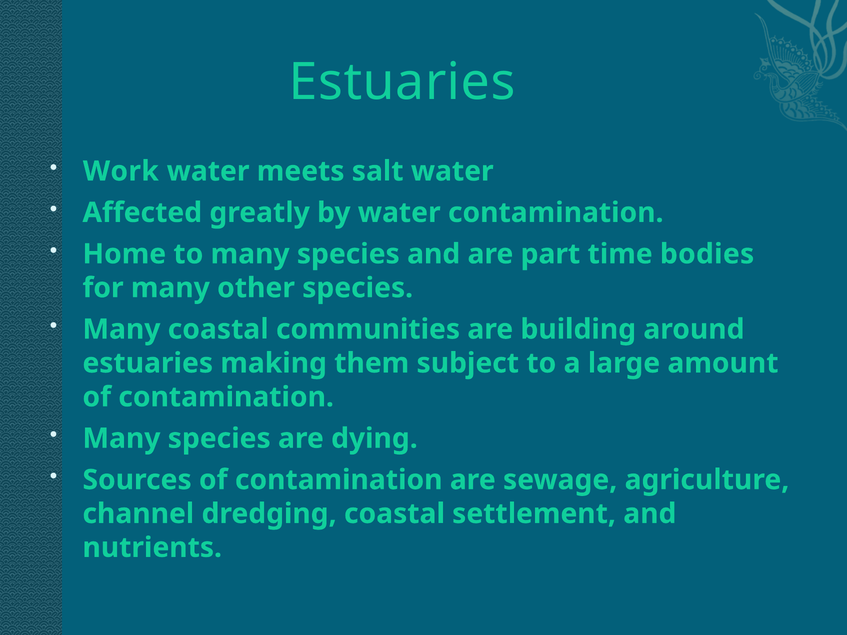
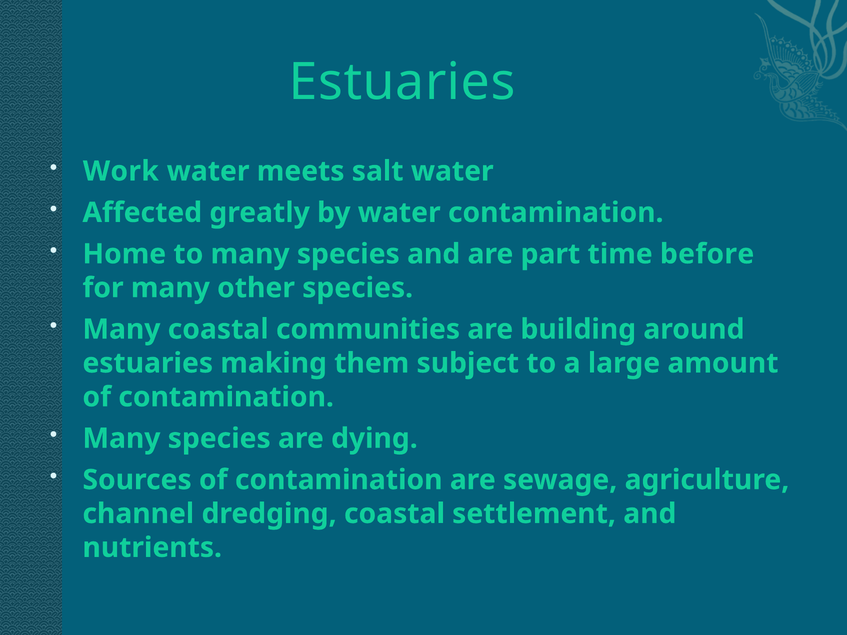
bodies: bodies -> before
